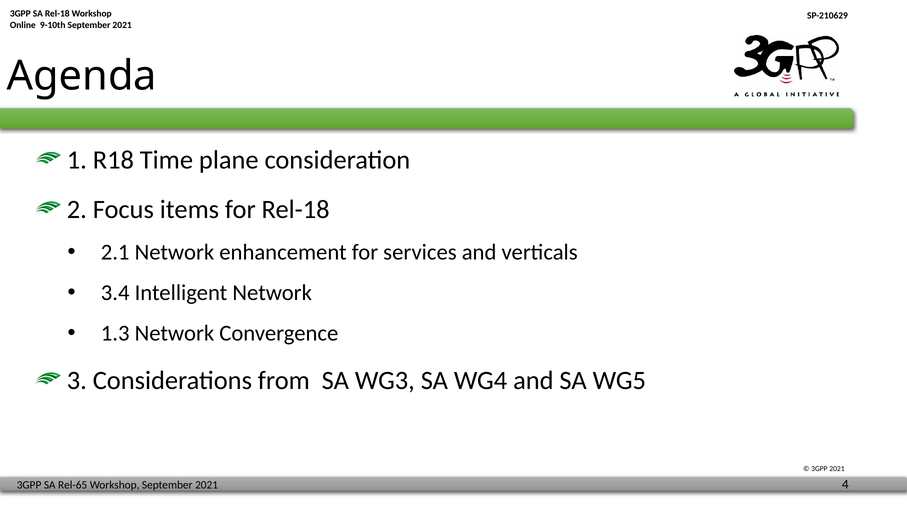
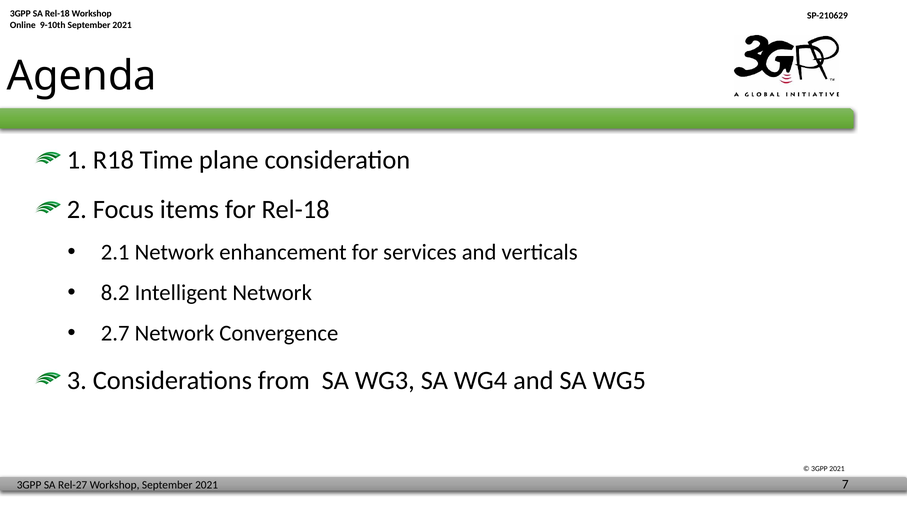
3.4: 3.4 -> 8.2
1.3: 1.3 -> 2.7
Rel-65: Rel-65 -> Rel-27
4: 4 -> 7
